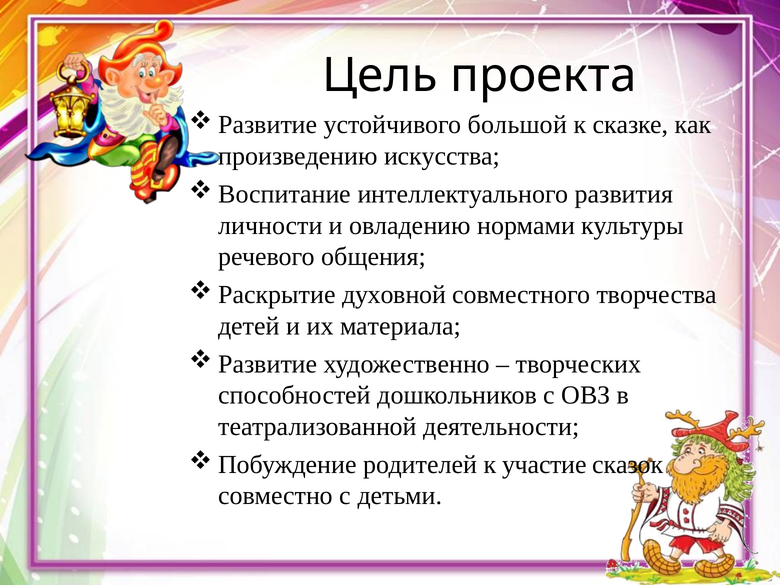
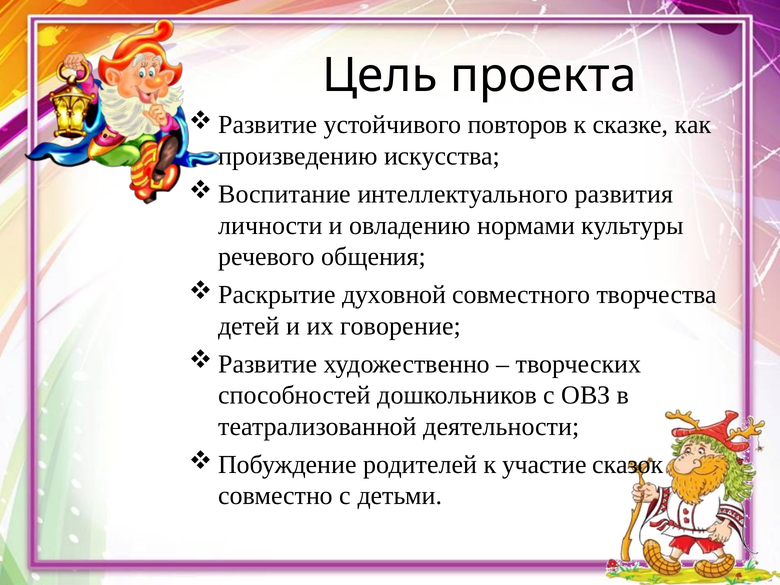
большой: большой -> повторов
материала: материала -> говорение
